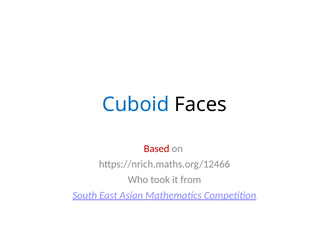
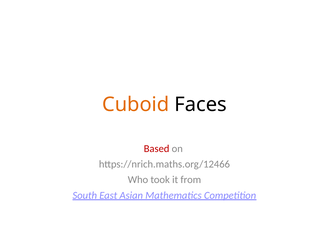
Cuboid colour: blue -> orange
